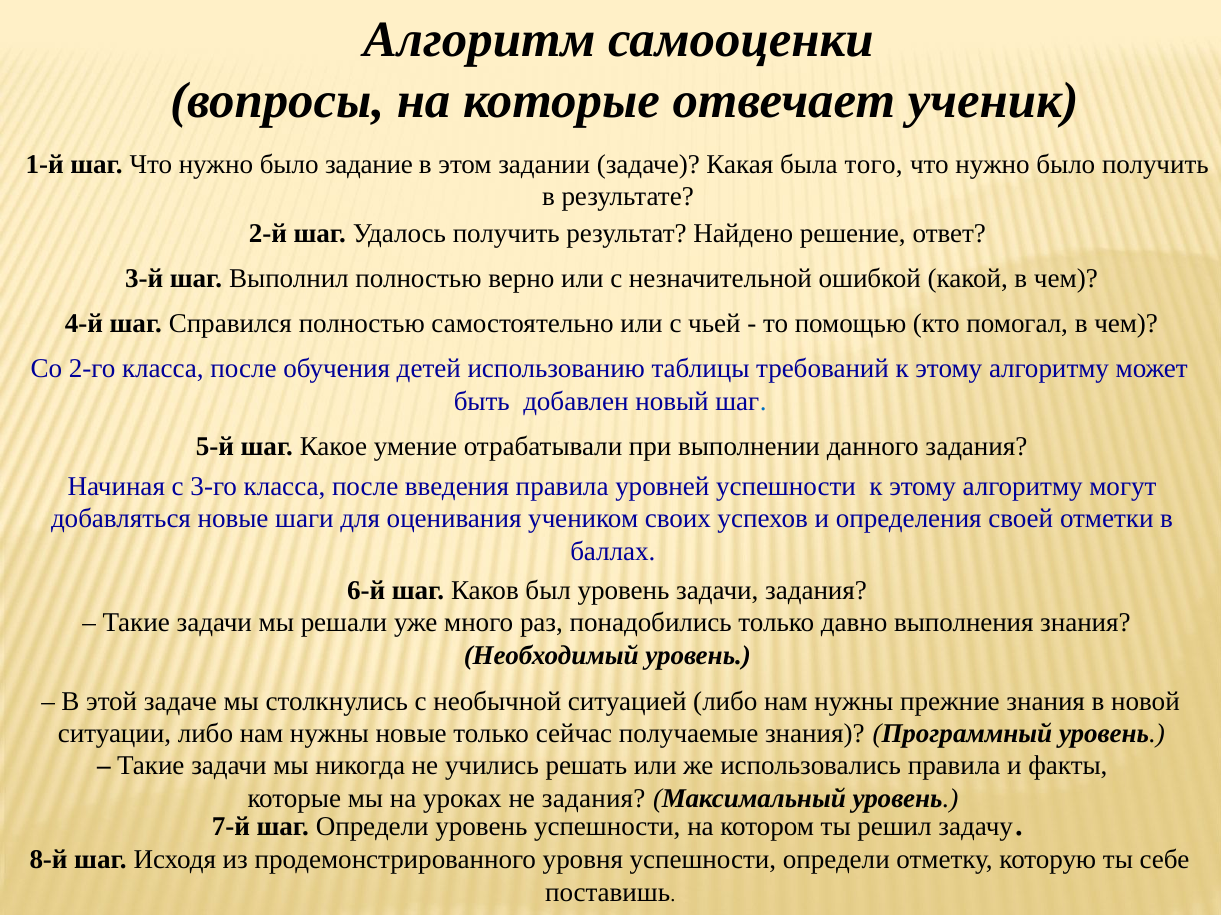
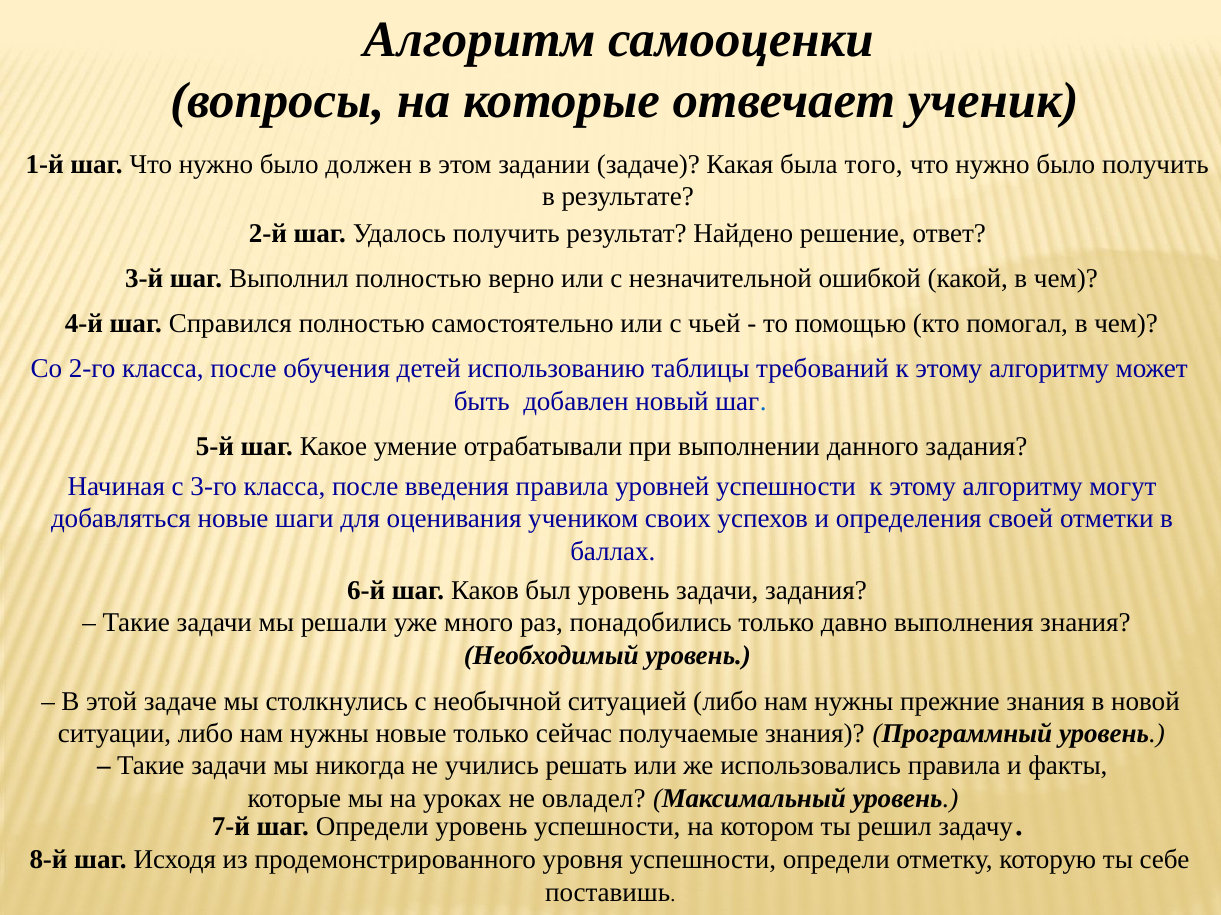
задание: задание -> должен
не задания: задания -> овладел
